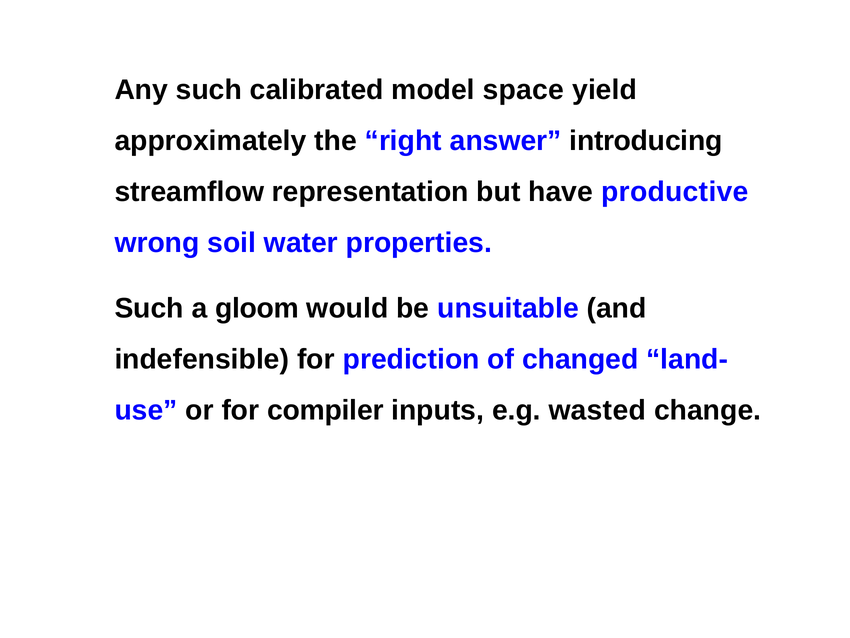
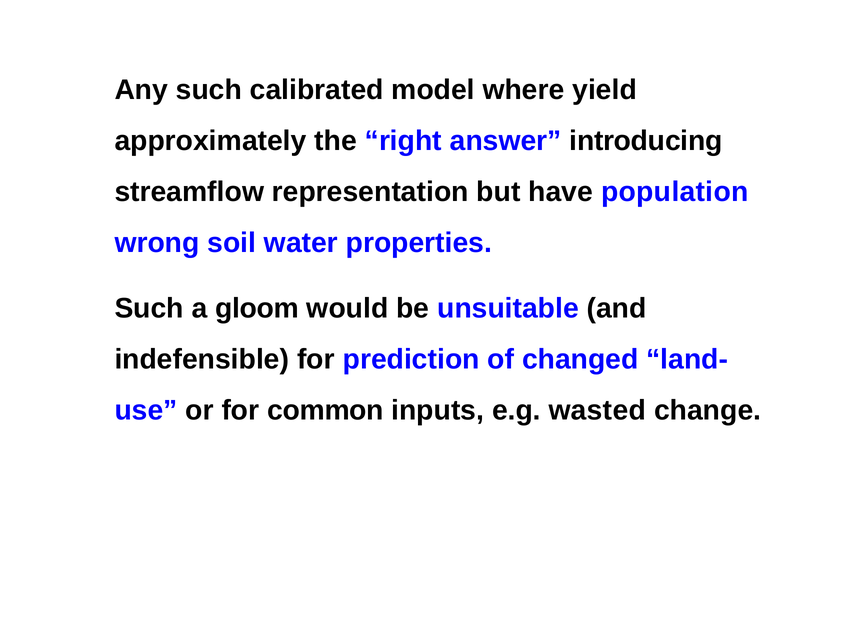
space: space -> where
productive: productive -> population
compiler: compiler -> common
